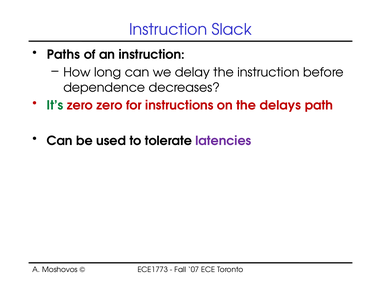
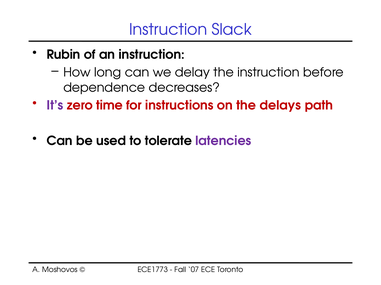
Paths: Paths -> Rubin
It’s colour: green -> purple
zero zero: zero -> time
